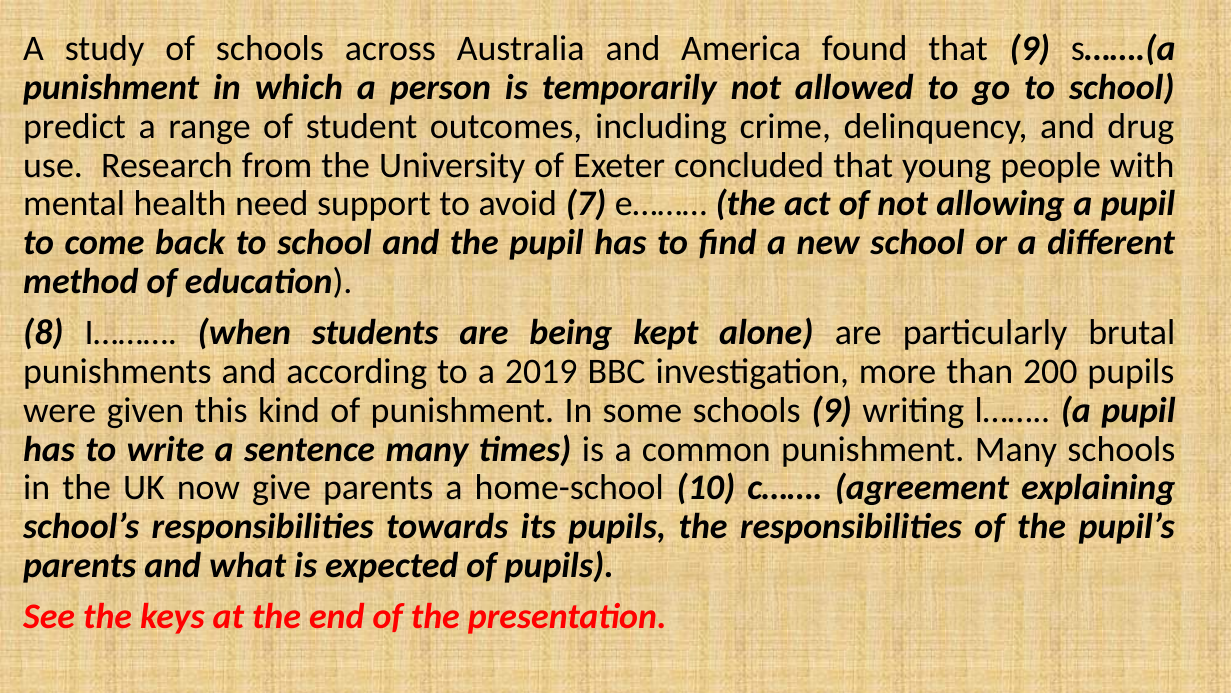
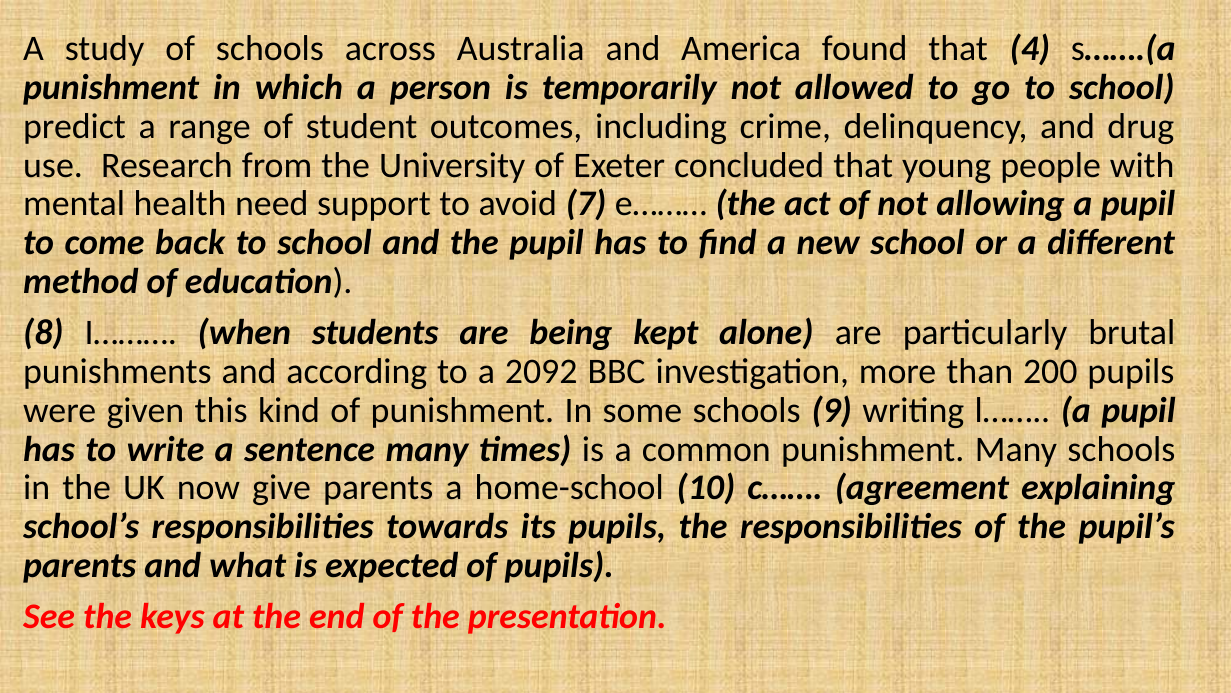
that 9: 9 -> 4
2019: 2019 -> 2092
